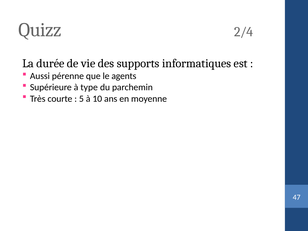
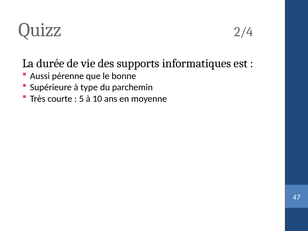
agents: agents -> bonne
